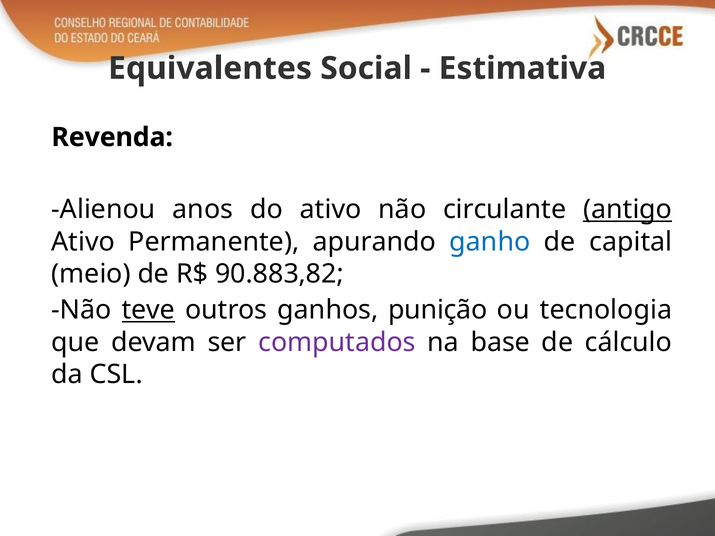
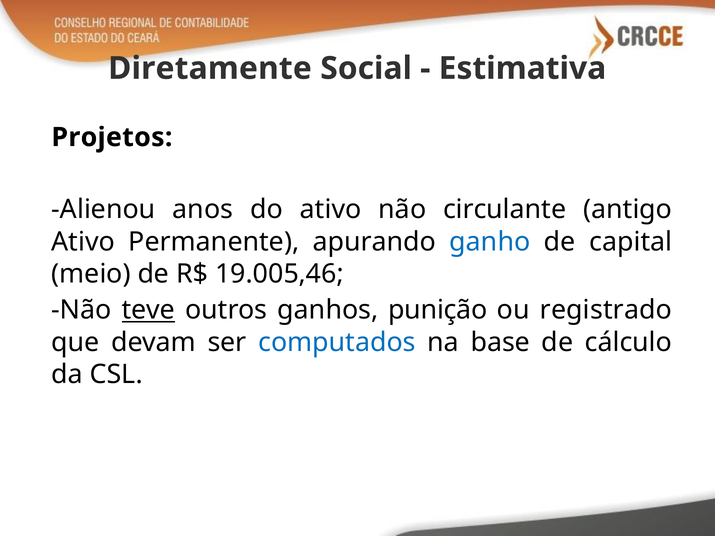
Equivalentes: Equivalentes -> Diretamente
Revenda: Revenda -> Projetos
antigo underline: present -> none
90.883,82: 90.883,82 -> 19.005,46
tecnologia: tecnologia -> registrado
computados colour: purple -> blue
